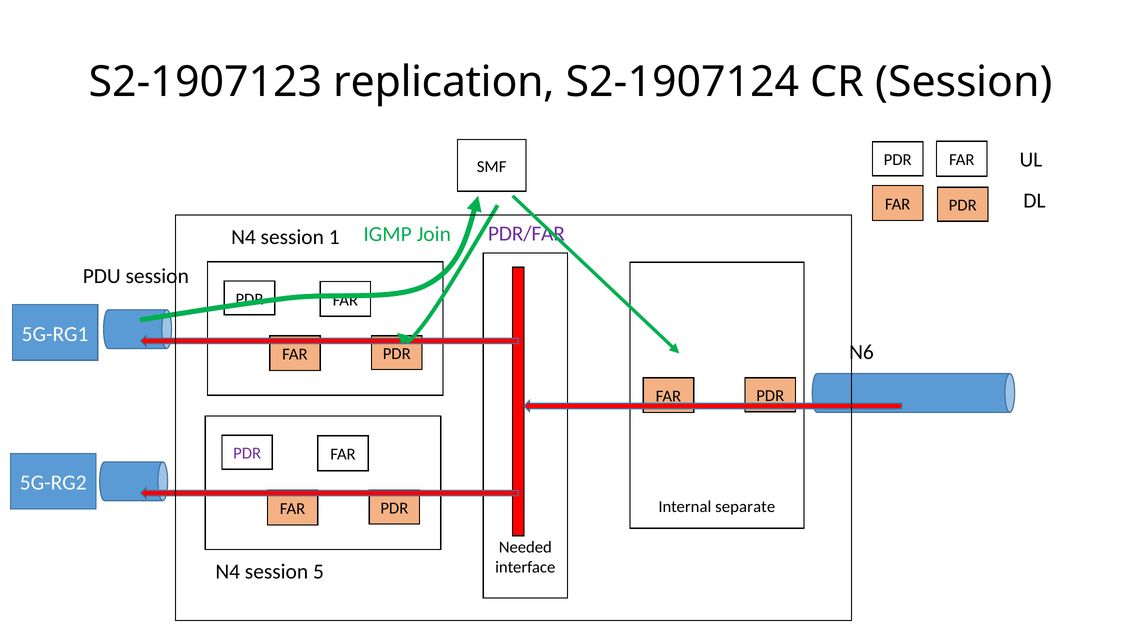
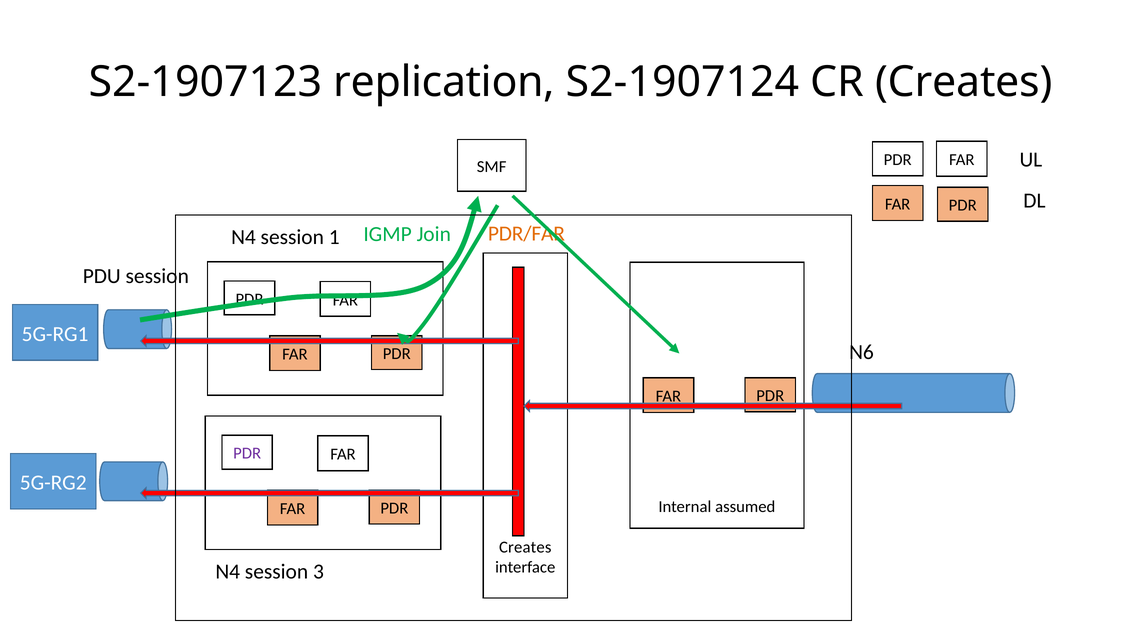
CR Session: Session -> Creates
PDR/FAR colour: purple -> orange
separate: separate -> assumed
Needed at (525, 547): Needed -> Creates
5: 5 -> 3
